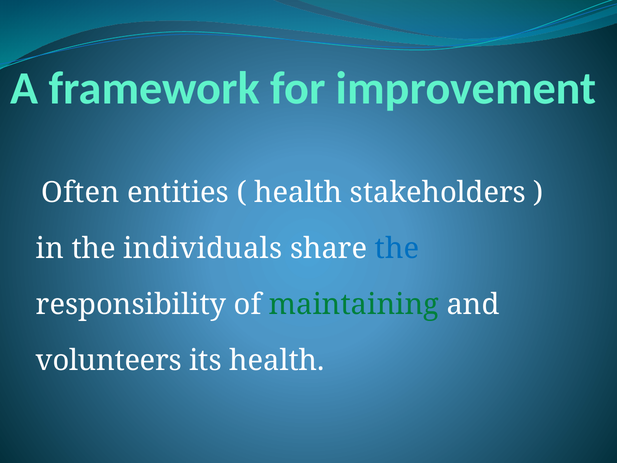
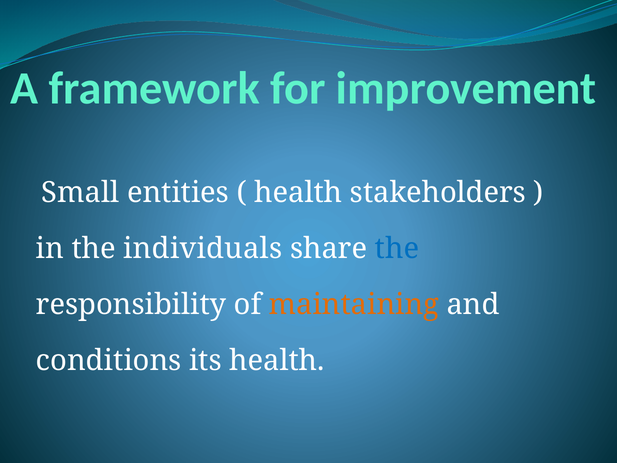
Often: Often -> Small
maintaining colour: green -> orange
volunteers: volunteers -> conditions
